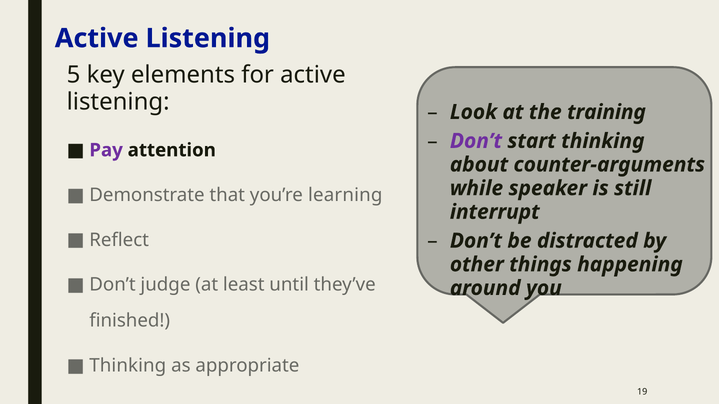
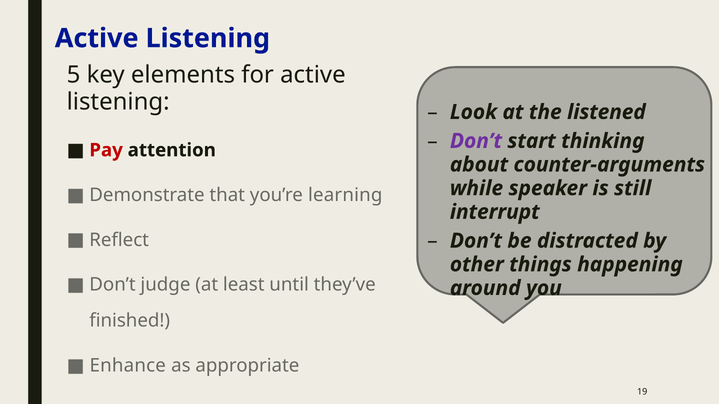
training: training -> listened
Pay colour: purple -> red
Thinking at (128, 366): Thinking -> Enhance
